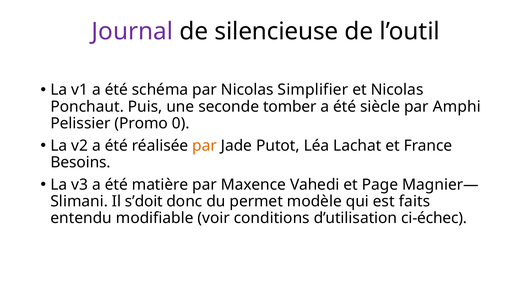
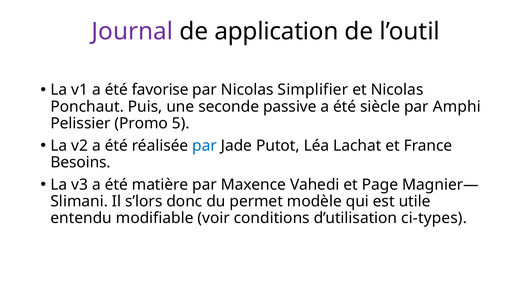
silencieuse: silencieuse -> application
schéma: schéma -> favorise
tomber: tomber -> passive
0: 0 -> 5
par at (205, 146) colour: orange -> blue
s’doit: s’doit -> s’lors
faits: faits -> utile
ci-échec: ci-échec -> ci-types
